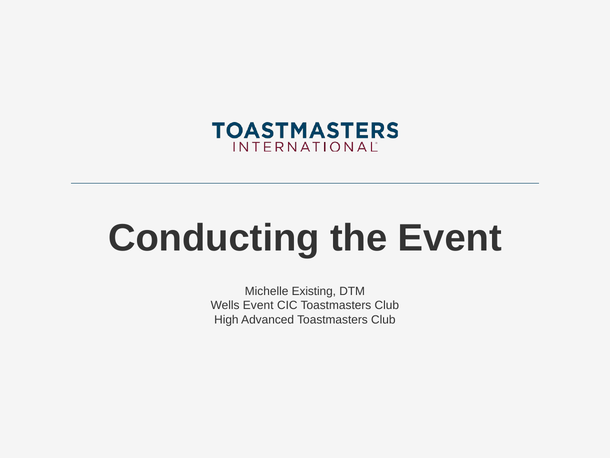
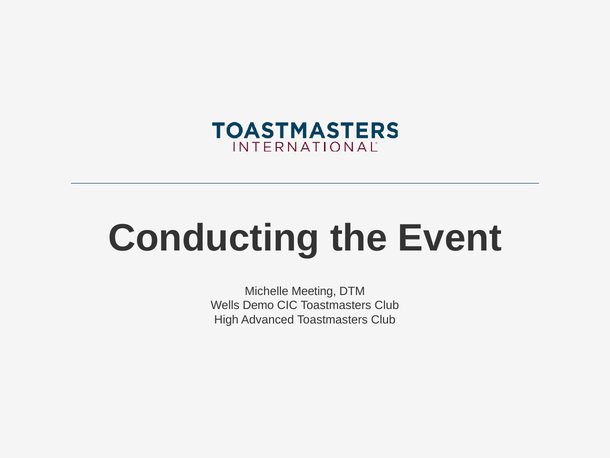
Existing: Existing -> Meeting
Wells Event: Event -> Demo
